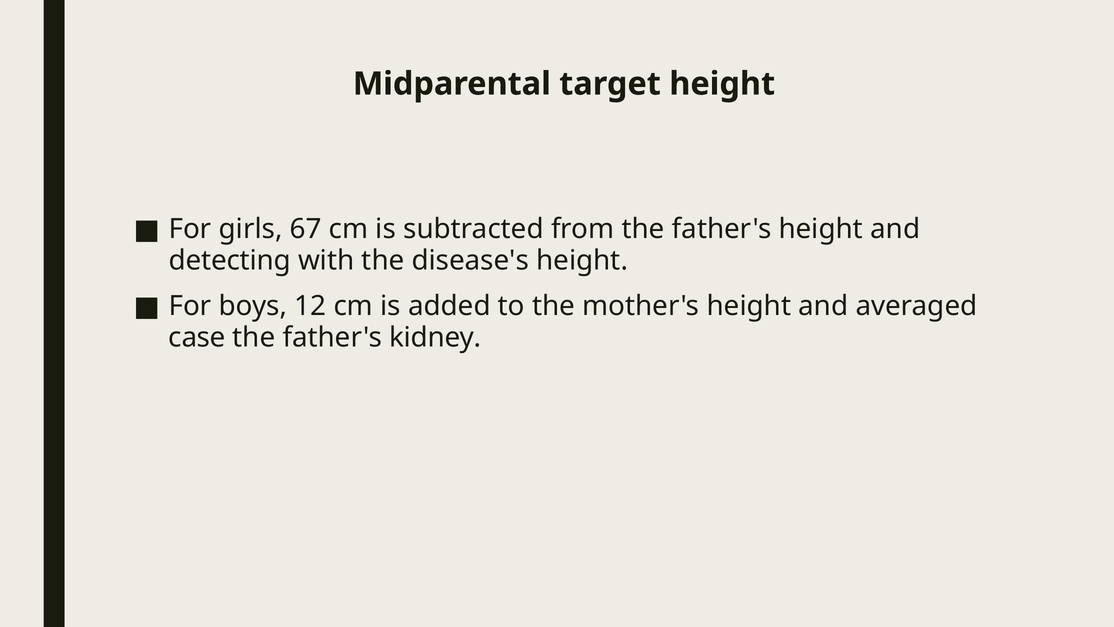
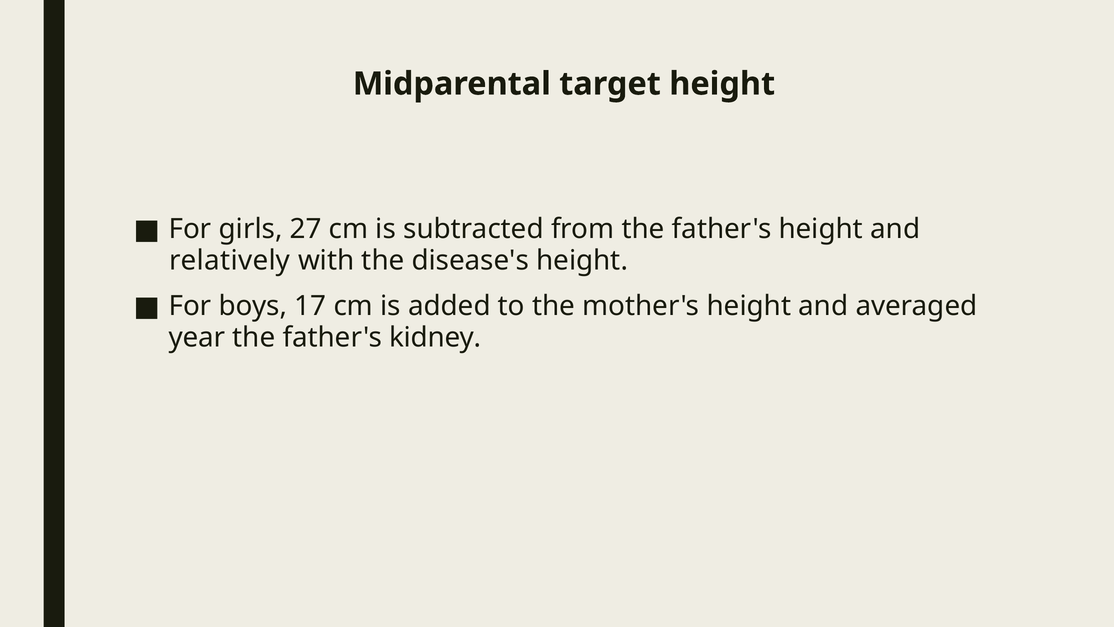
67: 67 -> 27
detecting: detecting -> relatively
12: 12 -> 17
case: case -> year
